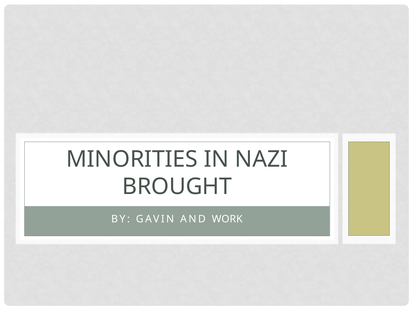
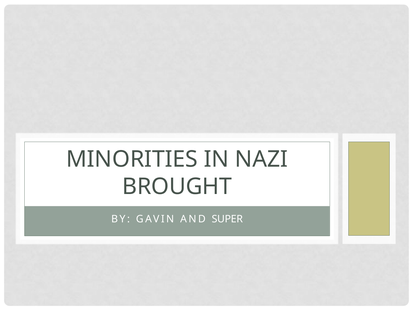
WORK: WORK -> SUPER
